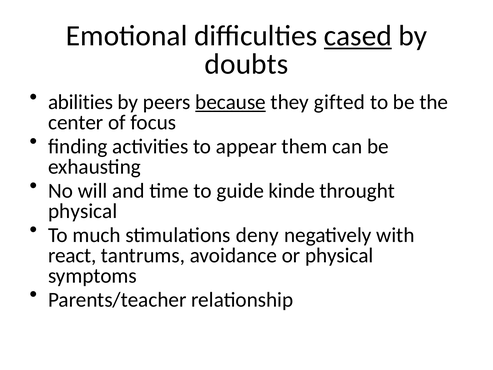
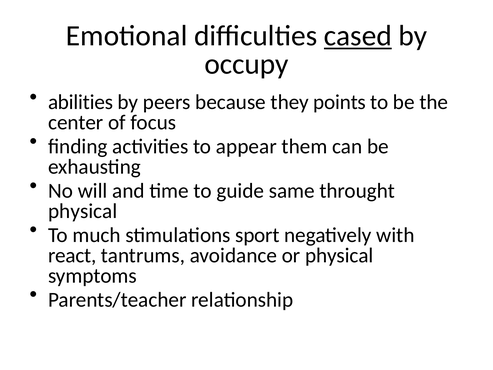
doubts: doubts -> occupy
because underline: present -> none
gifted: gifted -> points
kinde: kinde -> same
deny: deny -> sport
